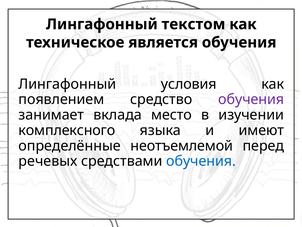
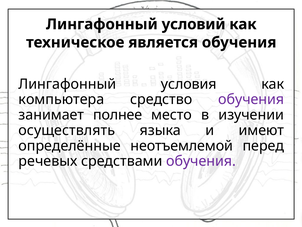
текстом: текстом -> условий
появлением: появлением -> компьютера
вклада: вклада -> полнее
комплексного: комплексного -> осуществлять
обучения at (201, 161) colour: blue -> purple
